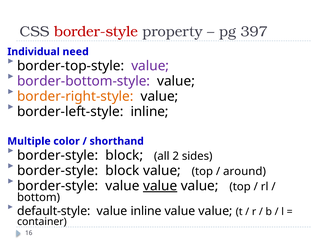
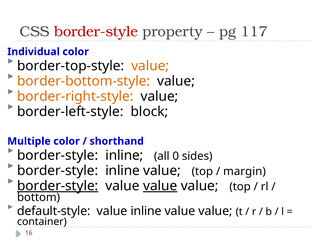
397: 397 -> 117
Individual need: need -> color
value at (150, 66) colour: purple -> orange
border-bottom-style colour: purple -> orange
border-left-style inline: inline -> block
block at (124, 156): block -> inline
2: 2 -> 0
block at (122, 171): block -> inline
around: around -> margin
border-style at (58, 186) underline: none -> present
